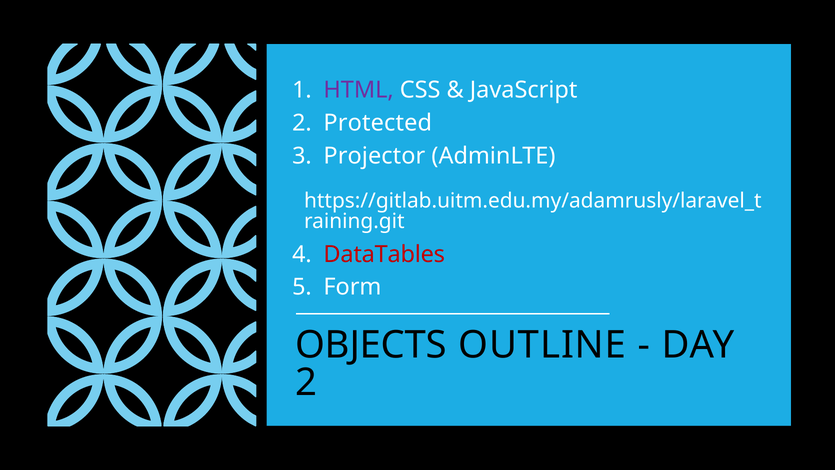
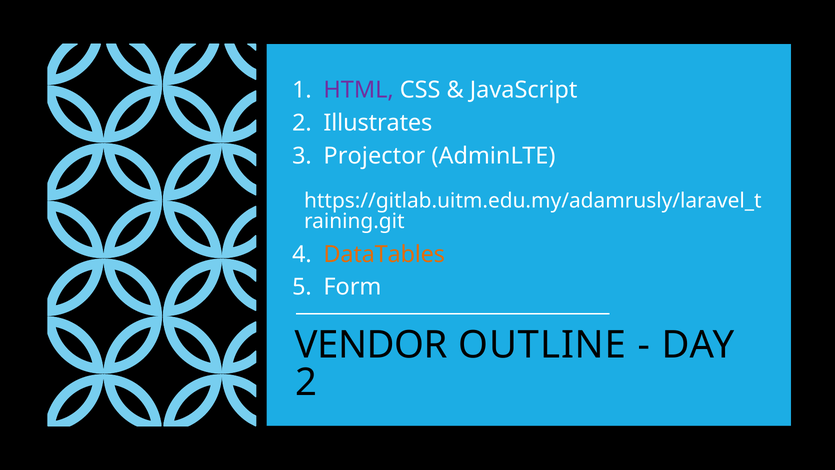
Protected: Protected -> Illustrates
DataTables colour: red -> orange
OBJECTS: OBJECTS -> VENDOR
